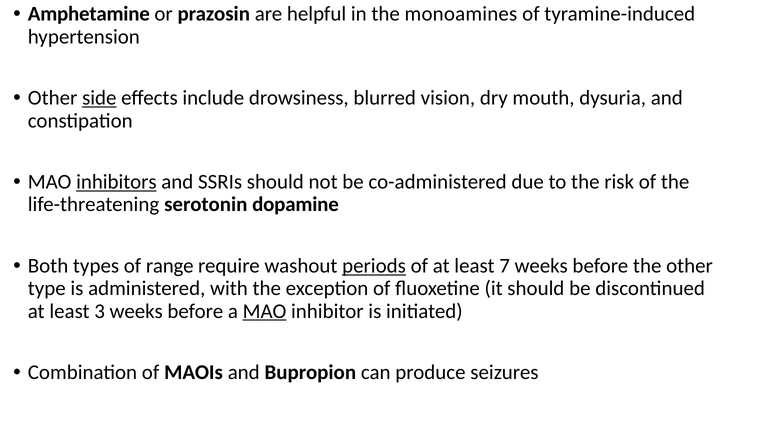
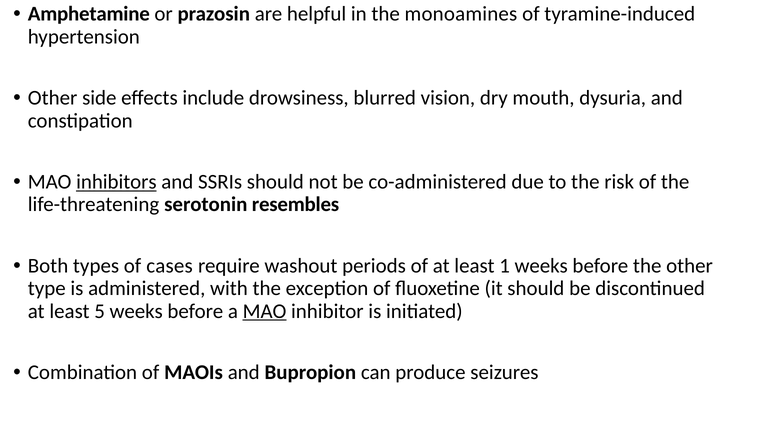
side underline: present -> none
dopamine: dopamine -> resembles
range: range -> cases
periods underline: present -> none
7: 7 -> 1
3: 3 -> 5
